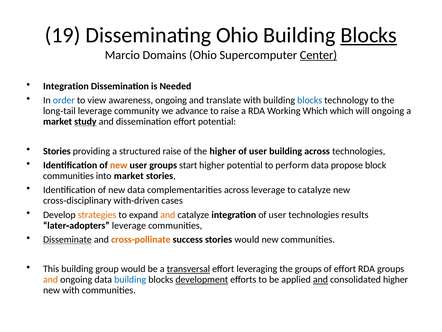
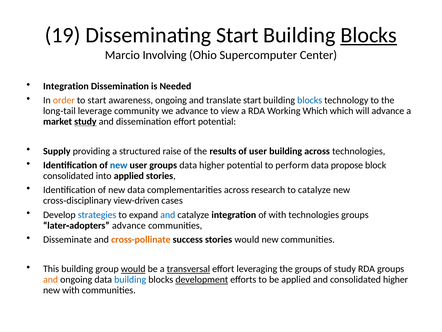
Disseminating Ohio: Ohio -> Start
Domains: Domains -> Involving
Center underline: present -> none
order colour: blue -> orange
to view: view -> start
translate with: with -> start
to raise: raise -> view
will ongoing: ongoing -> advance
Stories at (57, 151): Stories -> Supply
the higher: higher -> results
new at (119, 165) colour: orange -> blue
groups start: start -> data
communities at (68, 176): communities -> consolidated
into market: market -> applied
across leverage: leverage -> research
with-driven: with-driven -> view-driven
strategies colour: orange -> blue
and at (168, 214) colour: orange -> blue
integration of user: user -> with
technologies results: results -> groups
leverage at (129, 225): leverage -> advance
Disseminate underline: present -> none
would at (133, 269) underline: none -> present
of effort: effort -> study
and at (320, 279) underline: present -> none
